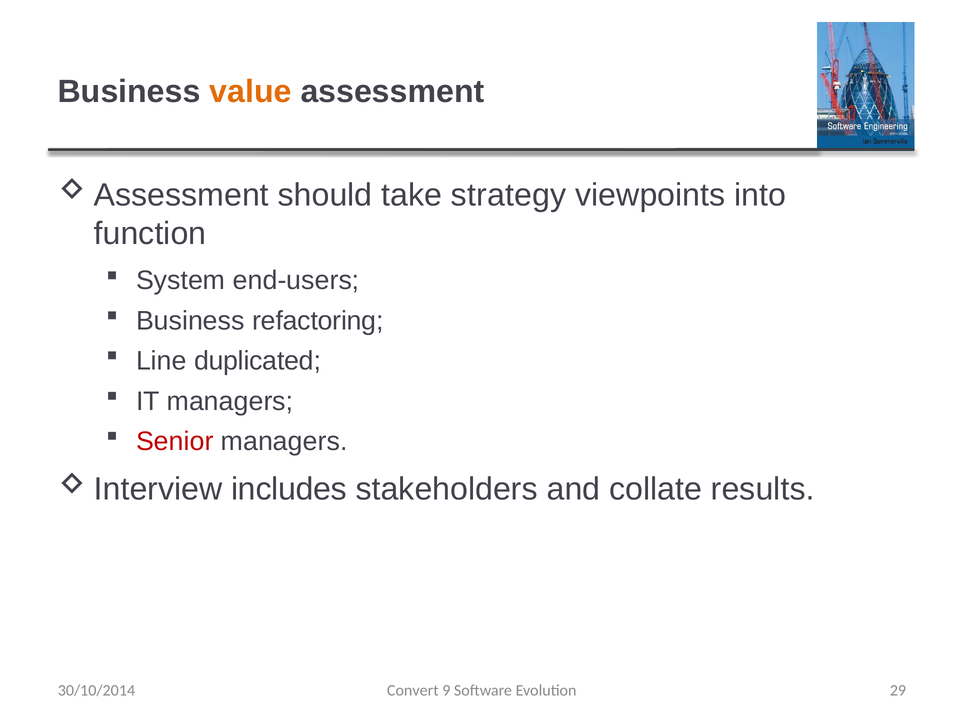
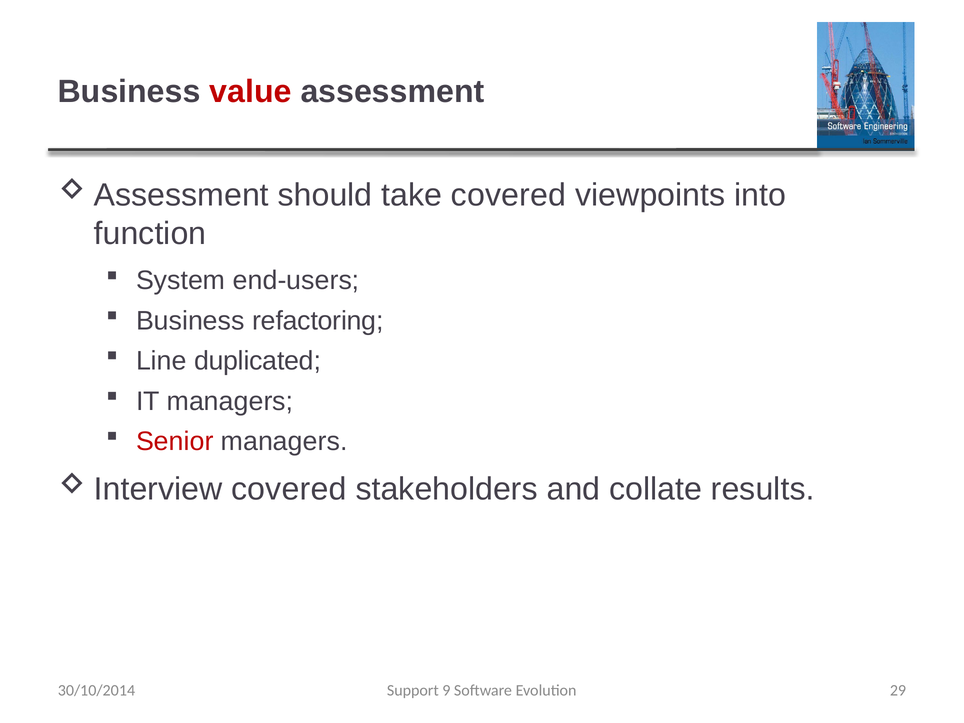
value colour: orange -> red
take strategy: strategy -> covered
includes at (289, 489): includes -> covered
Convert: Convert -> Support
